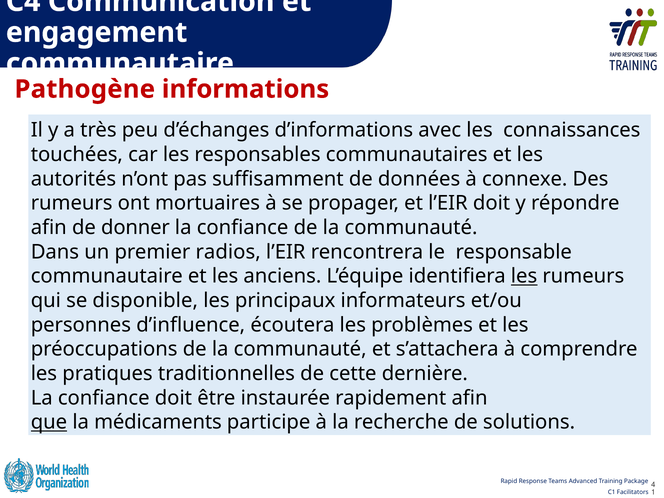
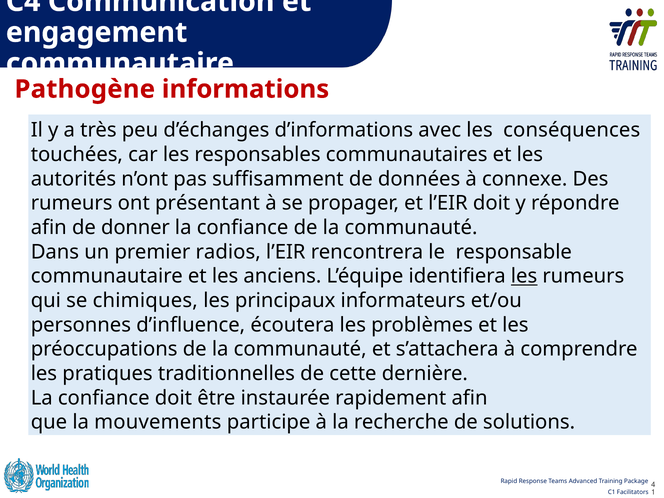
connaissances: connaissances -> conséquences
mortuaires: mortuaires -> présentant
disponible: disponible -> chimiques
que underline: present -> none
médicaments: médicaments -> mouvements
